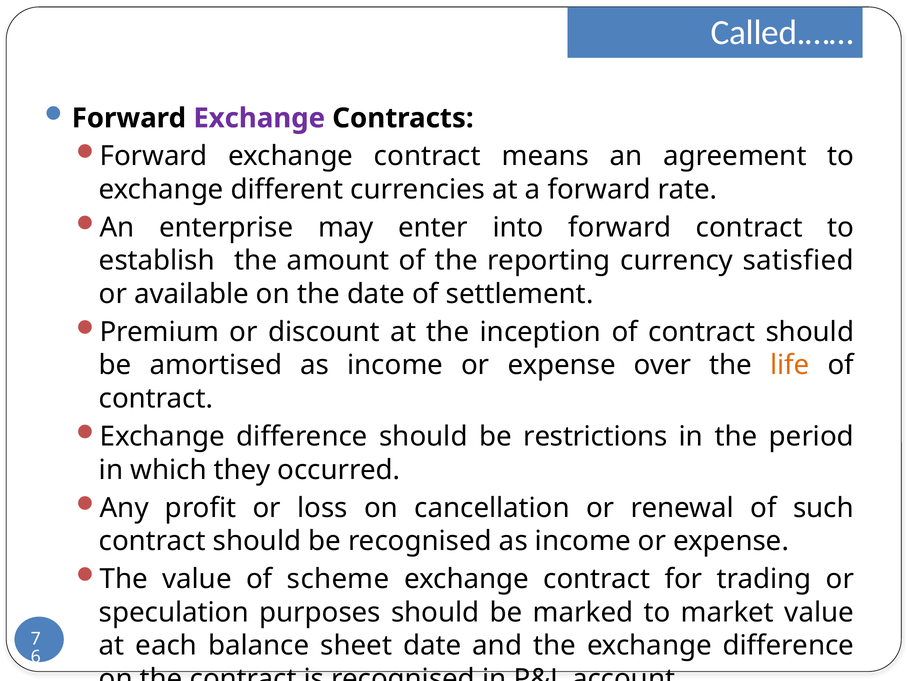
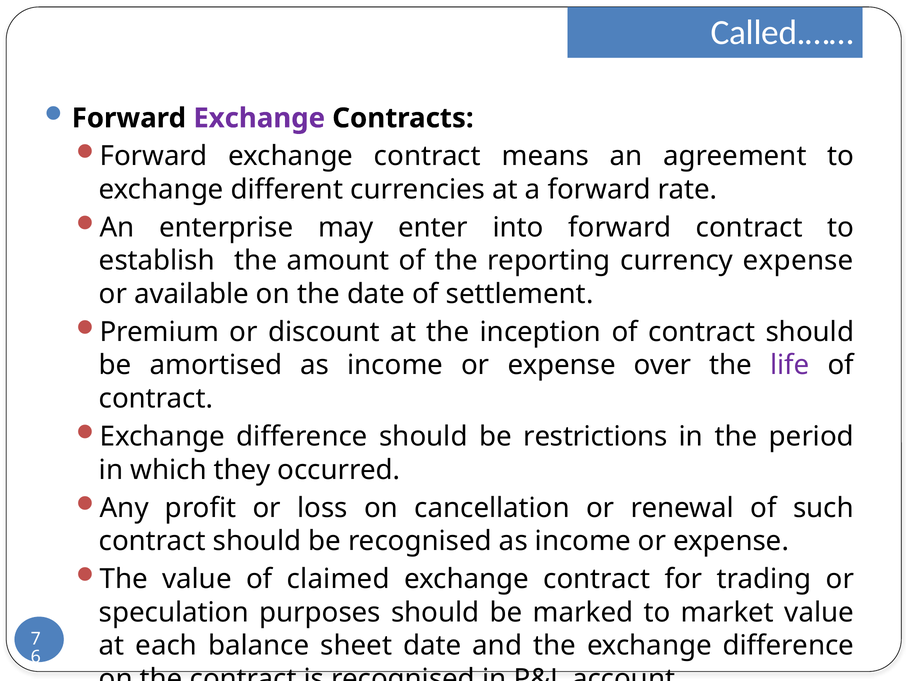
currency satisfied: satisfied -> expense
life colour: orange -> purple
scheme: scheme -> claimed
